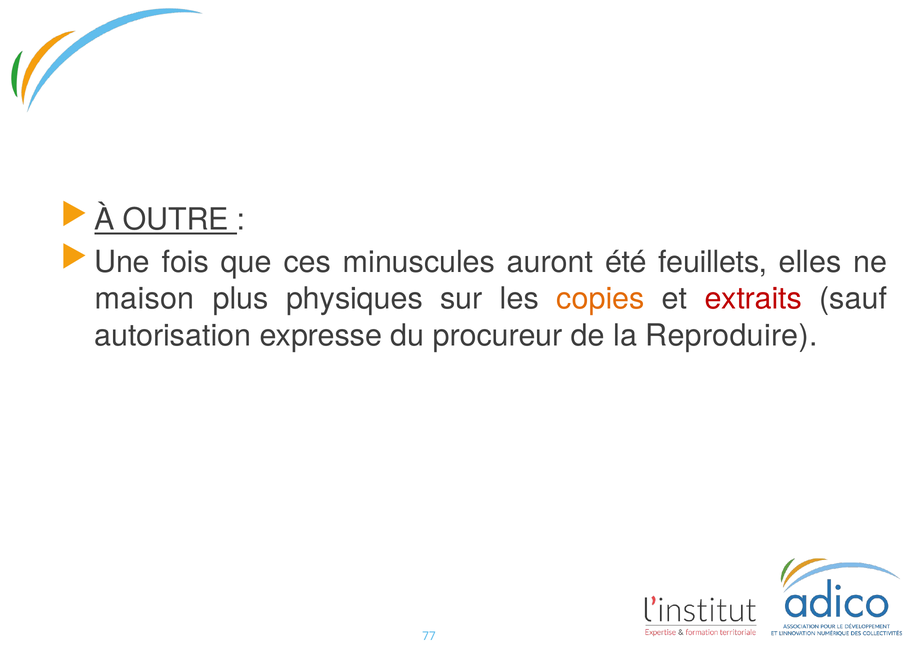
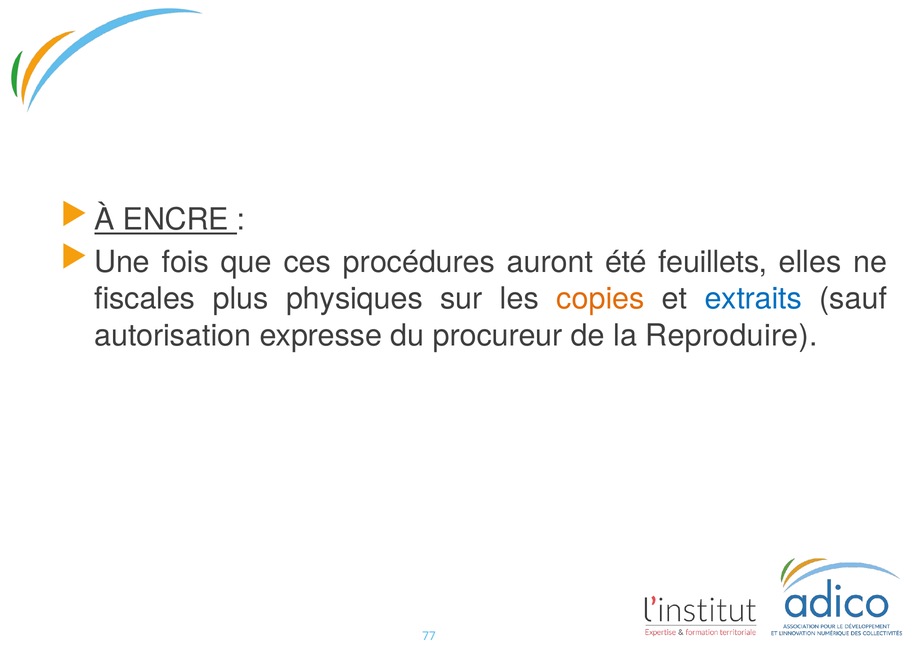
OUTRE: OUTRE -> ENCRE
minuscules: minuscules -> procédures
maison: maison -> fiscales
extraits colour: red -> blue
